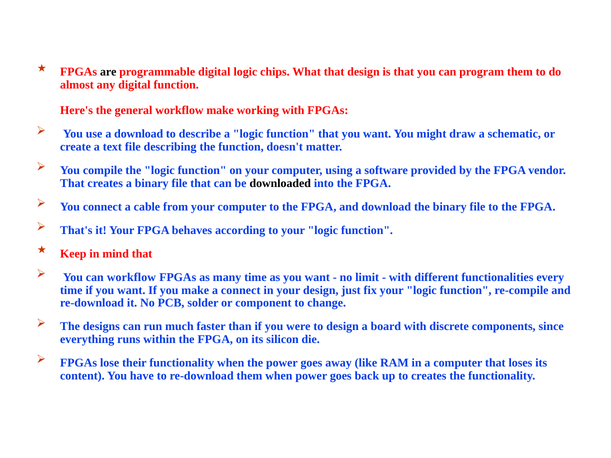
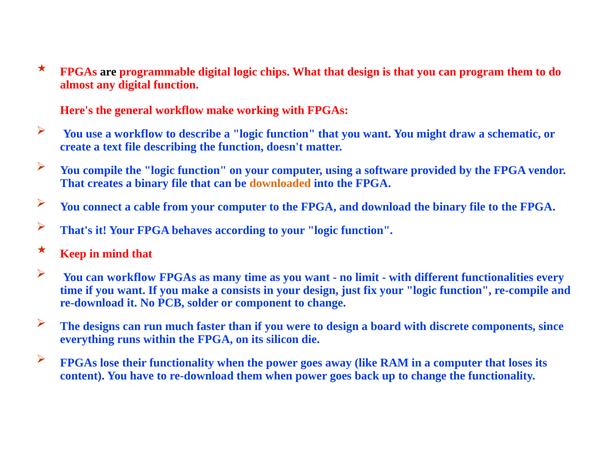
a download: download -> workflow
downloaded colour: black -> orange
a connect: connect -> consists
up to creates: creates -> change
